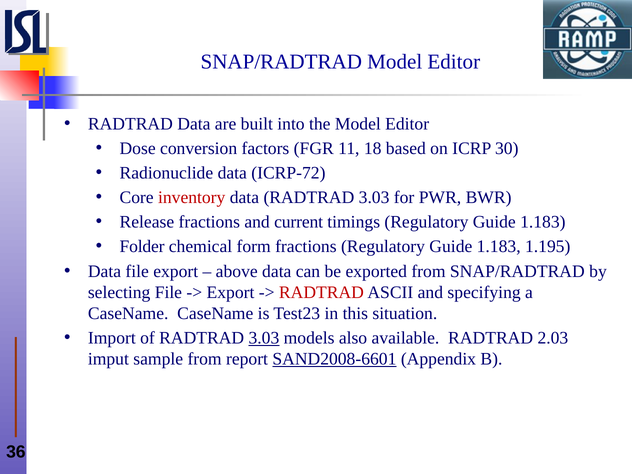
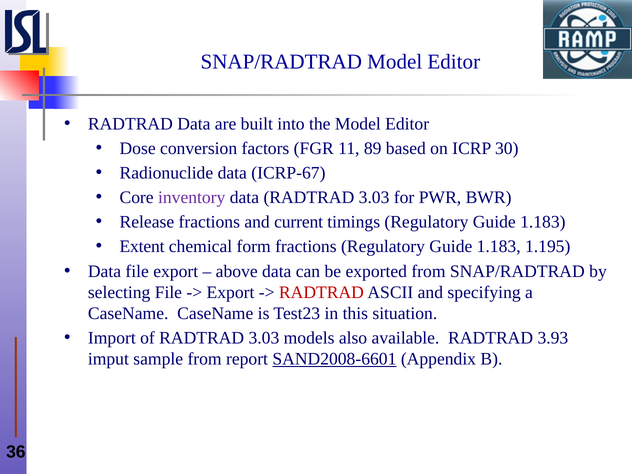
18: 18 -> 89
ICRP-72: ICRP-72 -> ICRP-67
inventory colour: red -> purple
Folder: Folder -> Extent
3.03 at (264, 338) underline: present -> none
2.03: 2.03 -> 3.93
